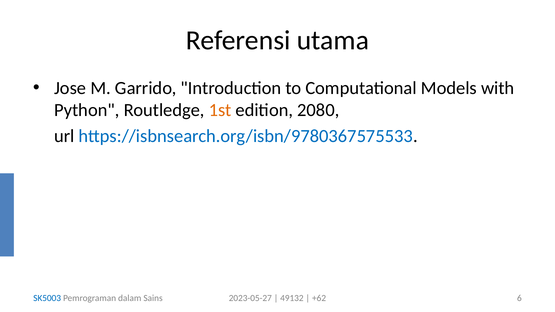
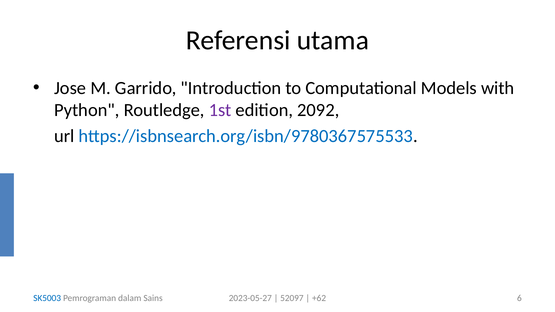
1st colour: orange -> purple
2080: 2080 -> 2092
49132: 49132 -> 52097
